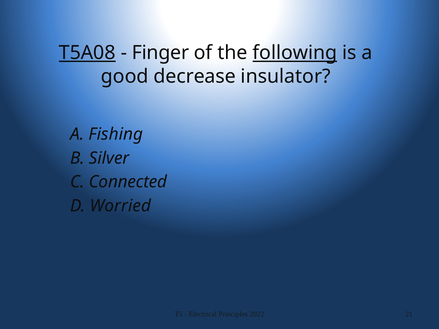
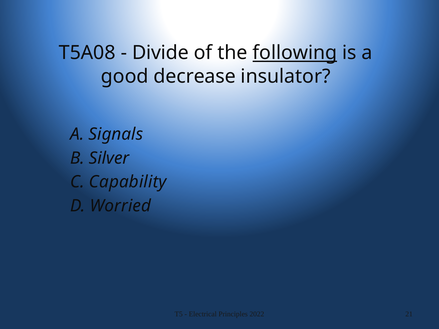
T5A08 underline: present -> none
Finger: Finger -> Divide
Fishing: Fishing -> Signals
Connected: Connected -> Capability
